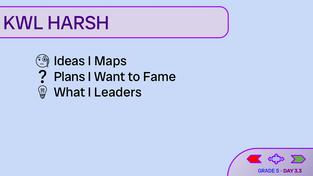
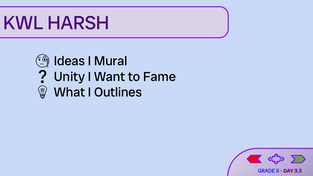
Maps: Maps -> Mural
Plans: Plans -> Unity
Leaders: Leaders -> Outlines
